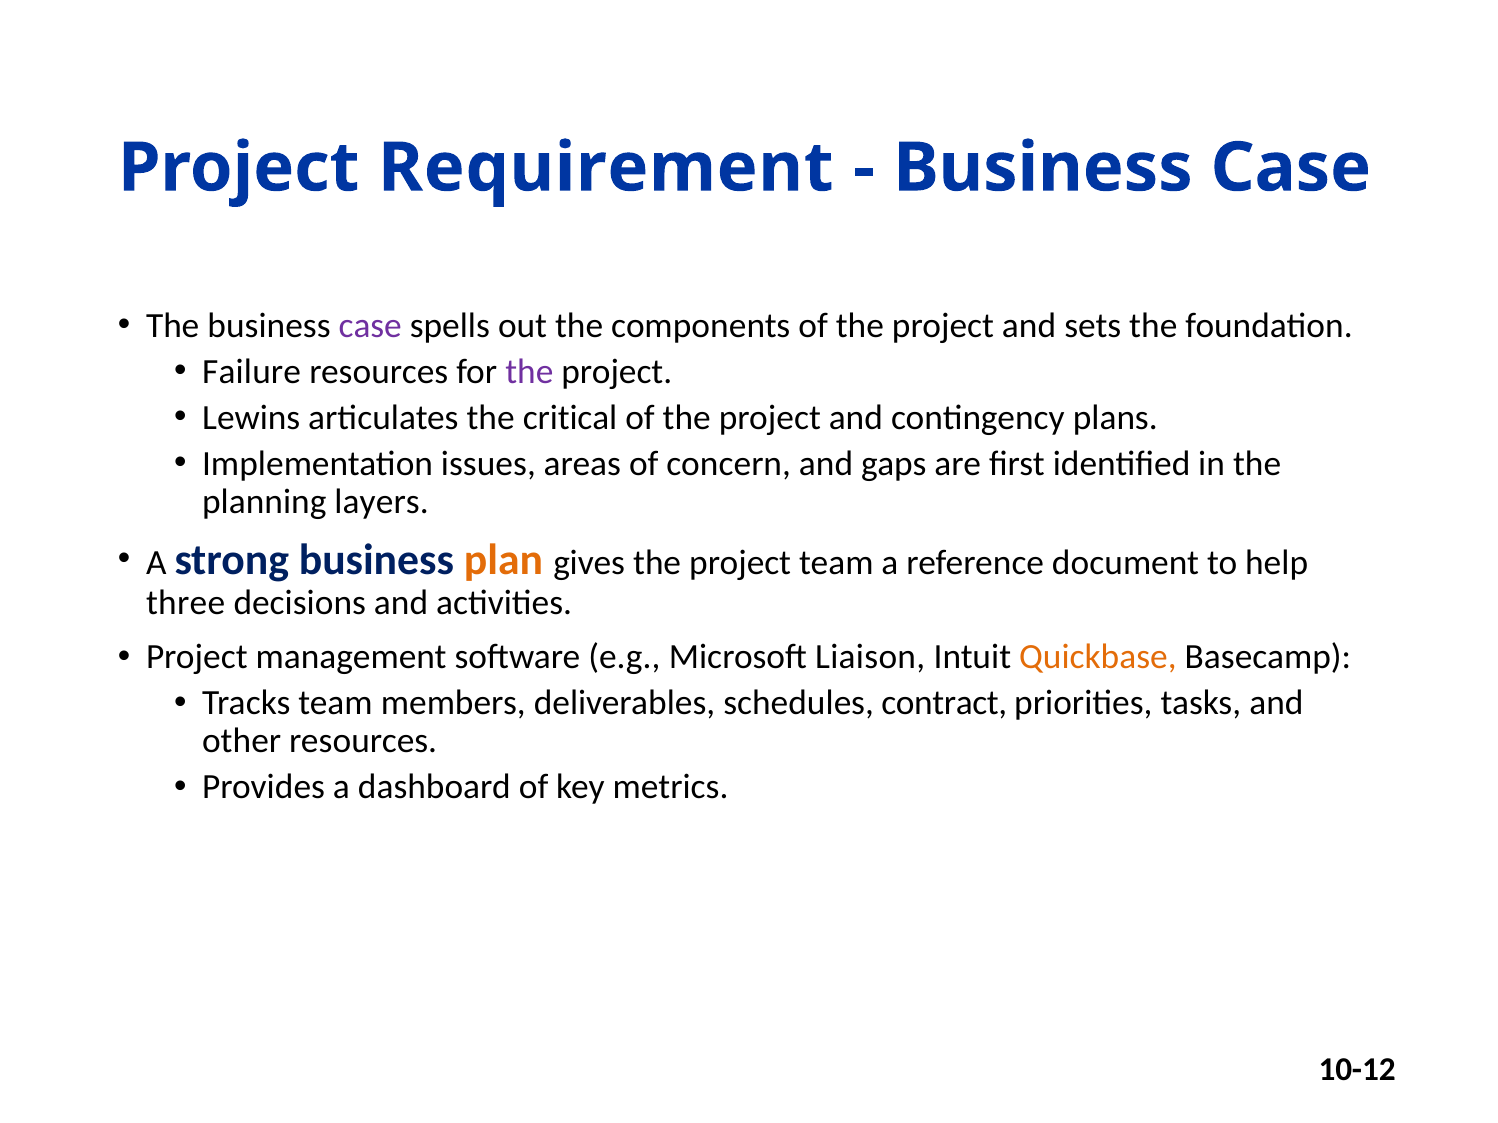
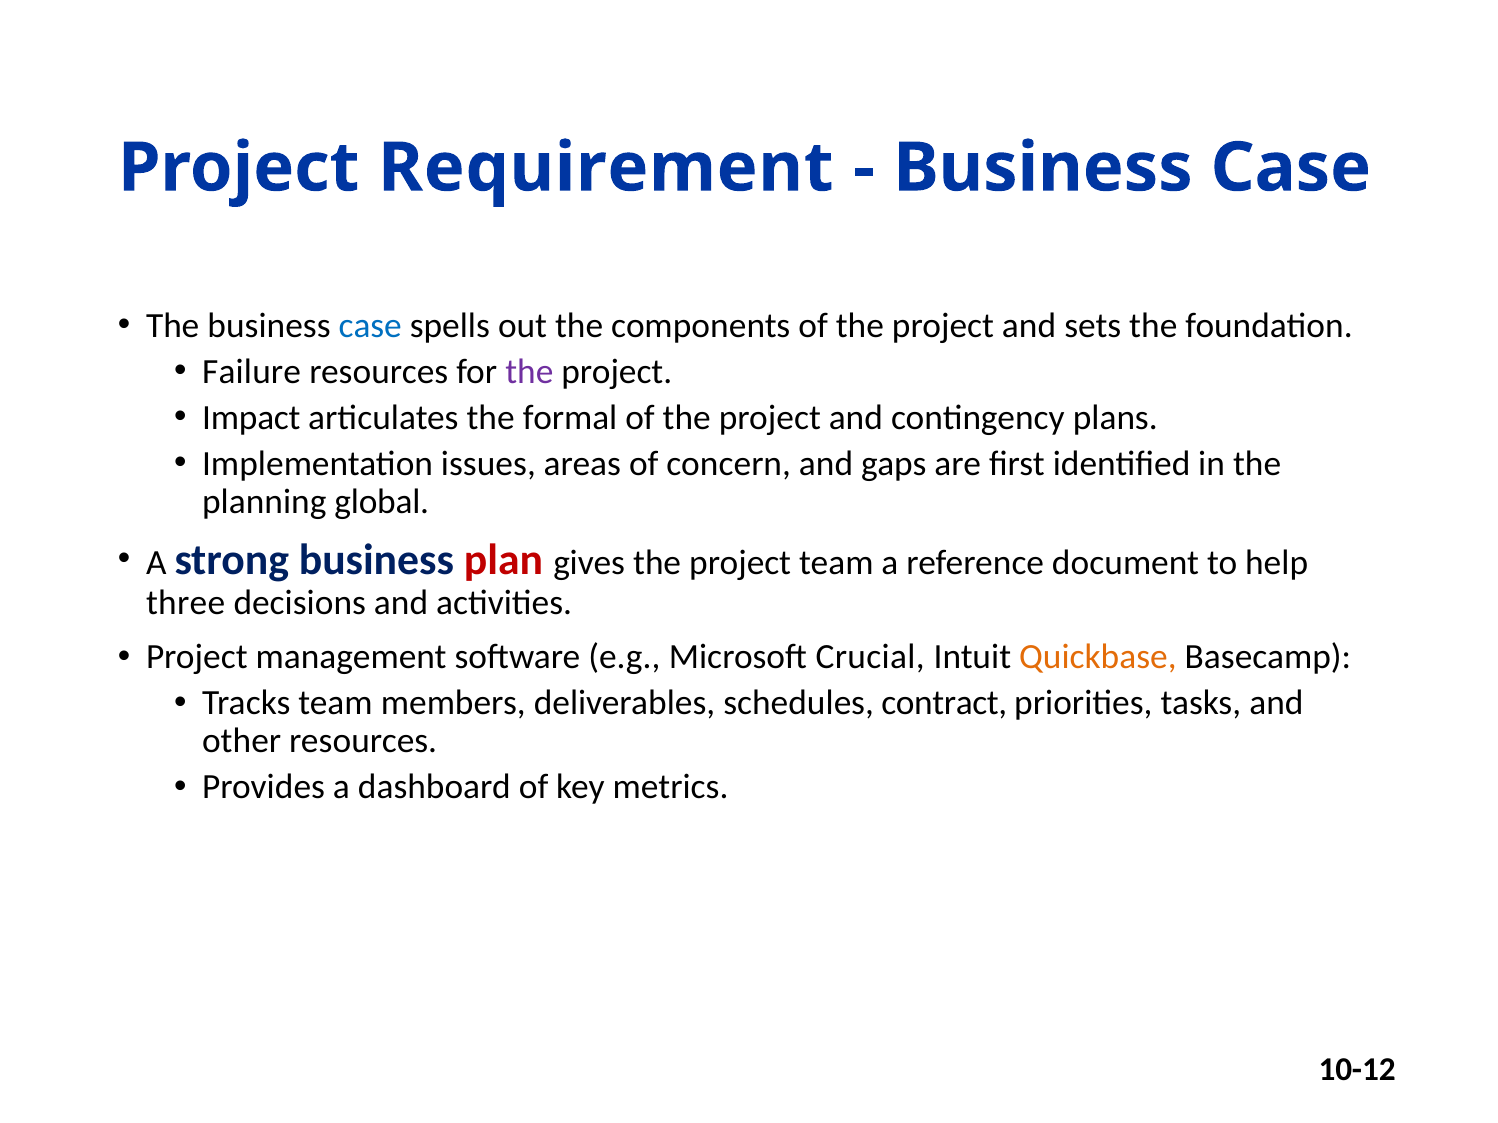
case at (370, 325) colour: purple -> blue
Lewins: Lewins -> Impact
critical: critical -> formal
layers: layers -> global
plan colour: orange -> red
Liaison: Liaison -> Crucial
